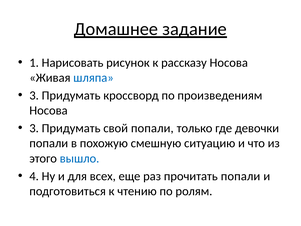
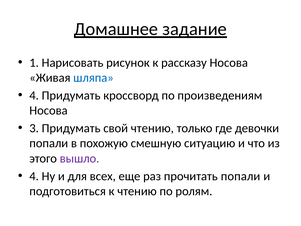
3 at (34, 95): 3 -> 4
свой попали: попали -> чтению
вышло colour: blue -> purple
